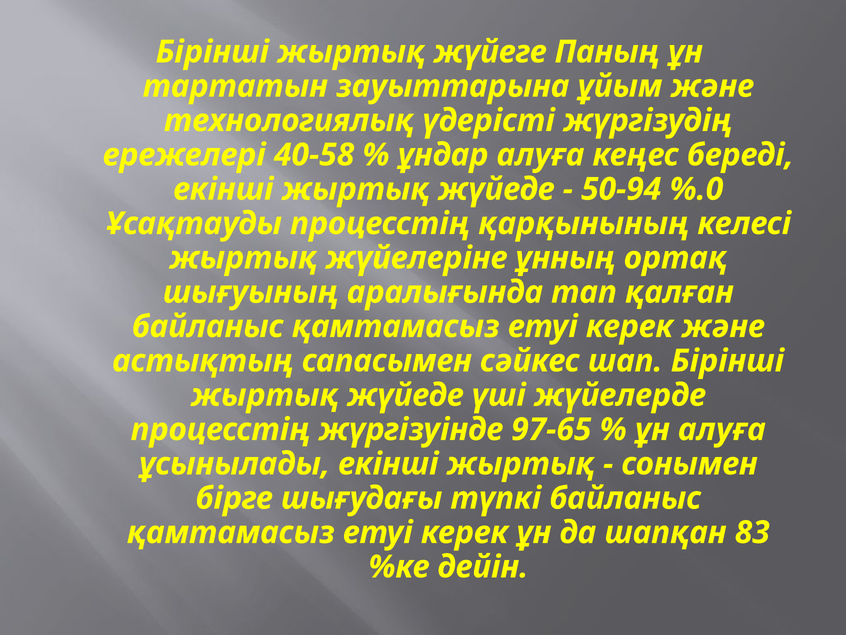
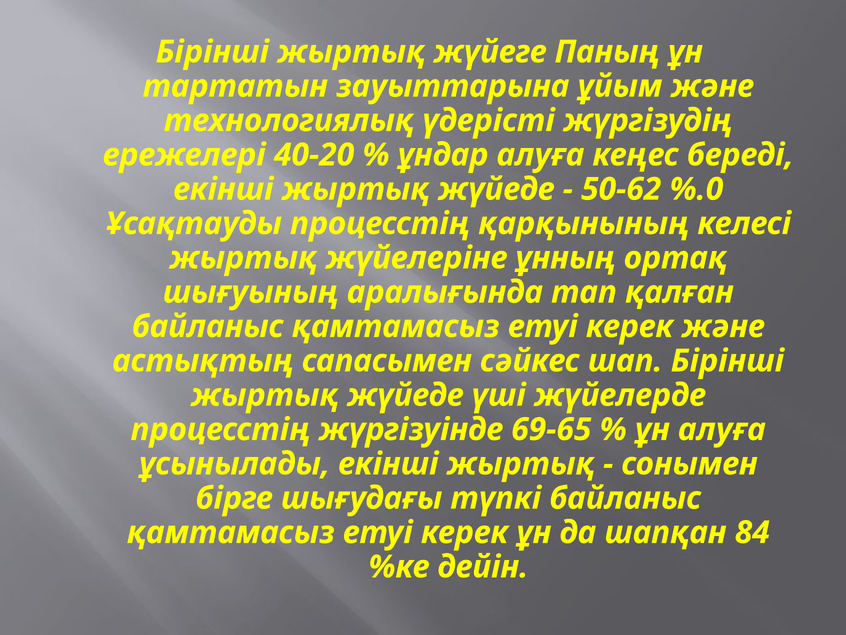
40-58: 40-58 -> 40-20
50-94: 50-94 -> 50-62
97-65: 97-65 -> 69-65
83: 83 -> 84
